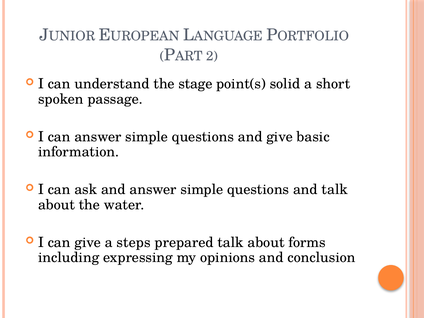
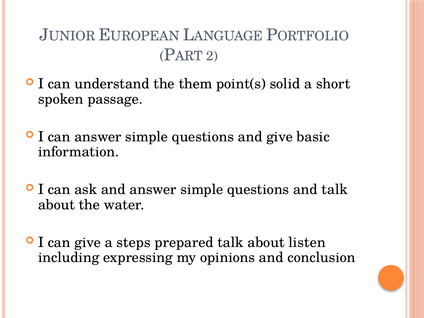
stage: stage -> them
forms: forms -> listen
